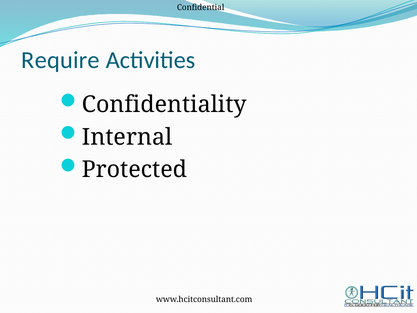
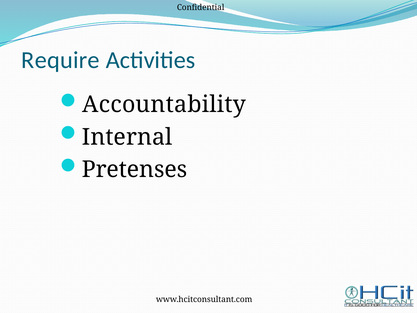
Confidentiality: Confidentiality -> Accountability
Protected: Protected -> Pretenses
